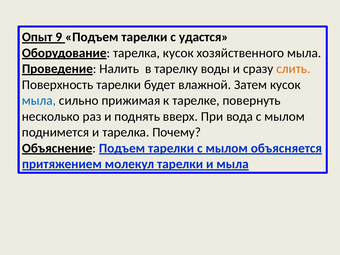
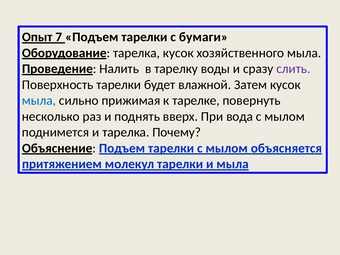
9: 9 -> 7
удастся: удастся -> бумаги
слить colour: orange -> purple
